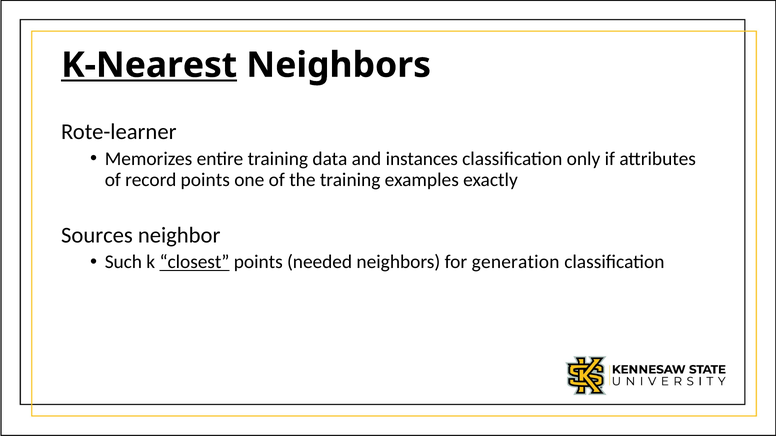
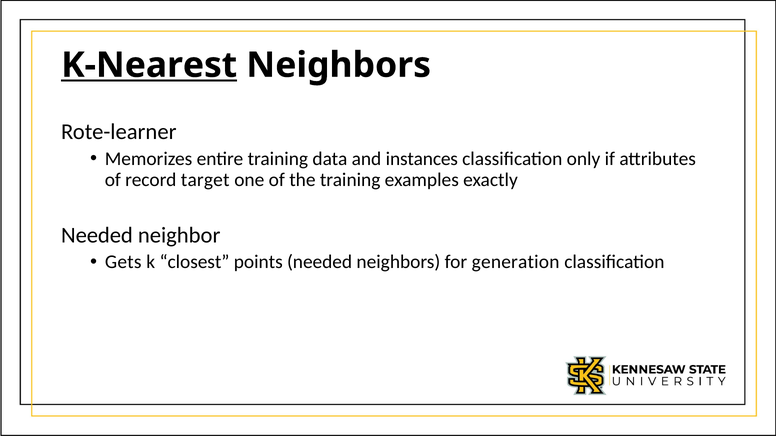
record points: points -> target
Sources at (97, 236): Sources -> Needed
Such: Such -> Gets
closest underline: present -> none
